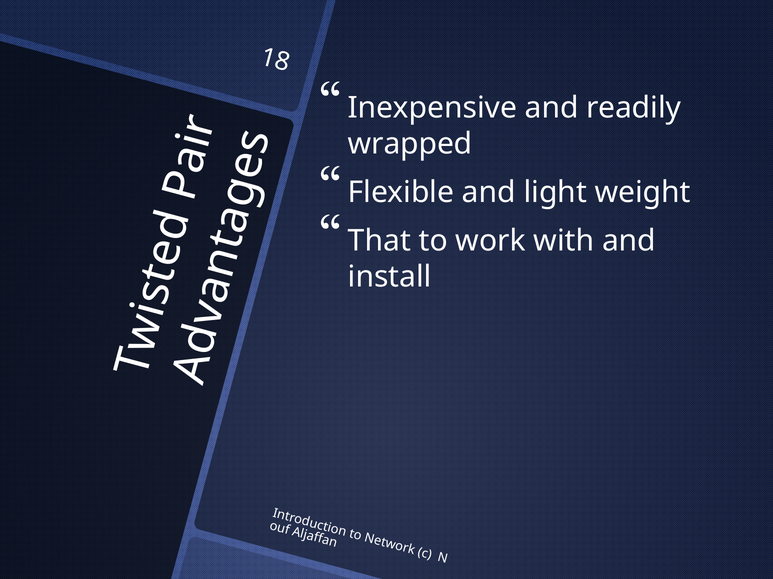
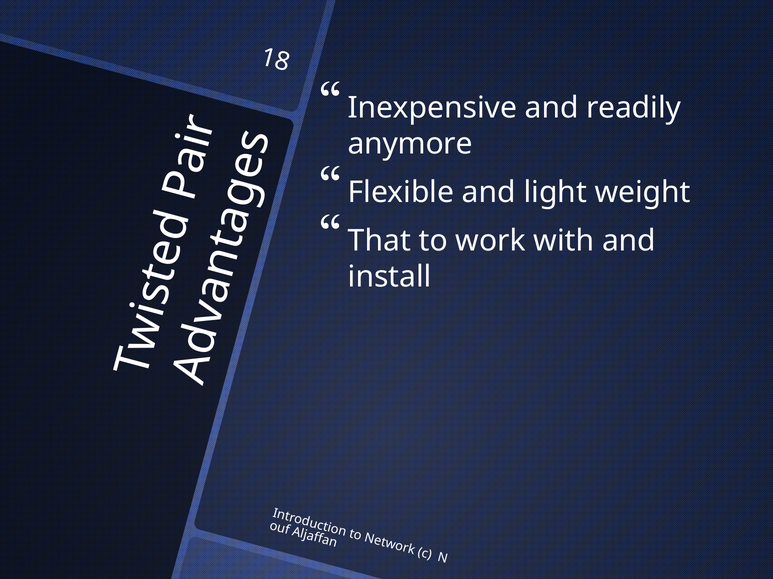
wrapped: wrapped -> anymore
